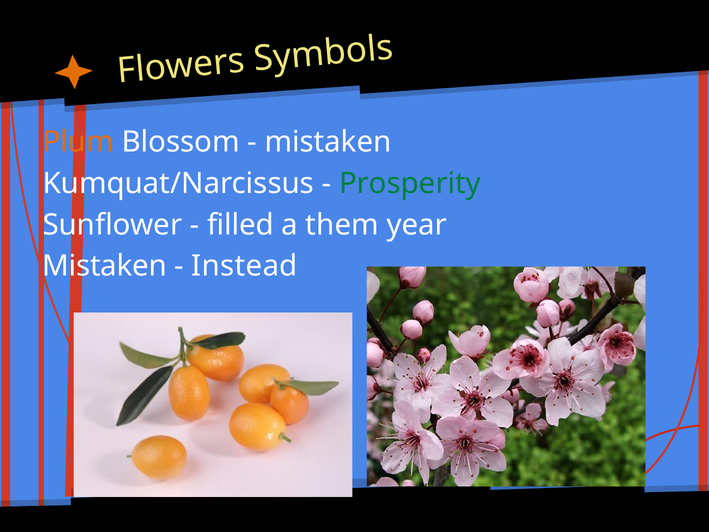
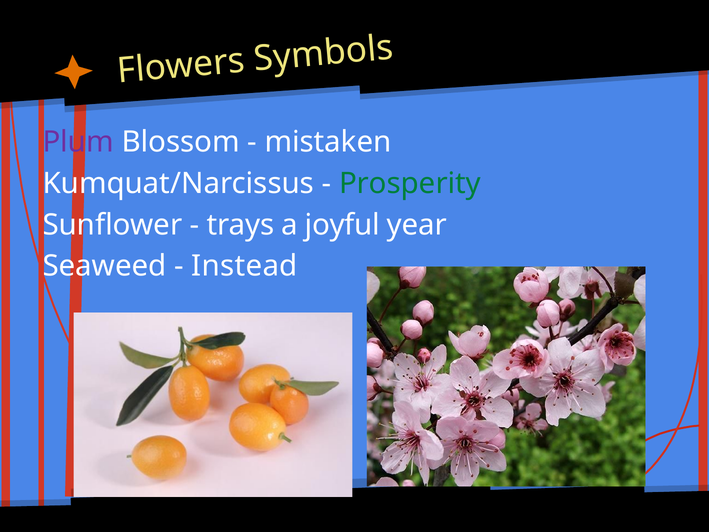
Plum colour: orange -> purple
filled: filled -> trays
them: them -> joyful
Mistaken at (105, 266): Mistaken -> Seaweed
